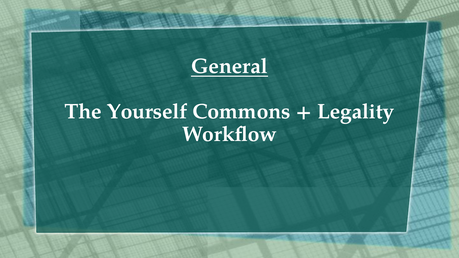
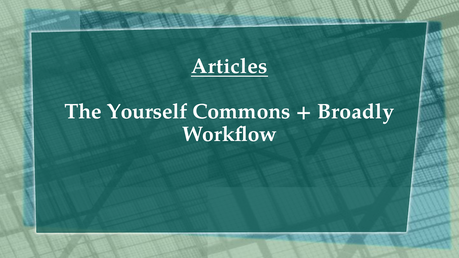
General: General -> Articles
Legality: Legality -> Broadly
